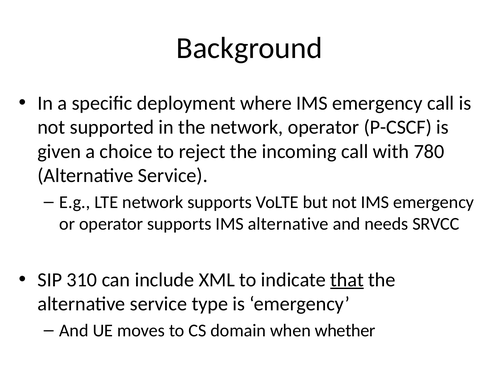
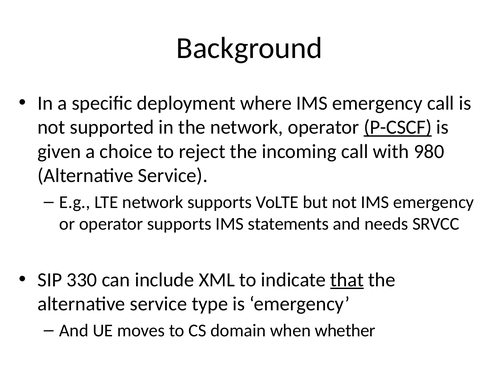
P-CSCF underline: none -> present
780: 780 -> 980
IMS alternative: alternative -> statements
310: 310 -> 330
